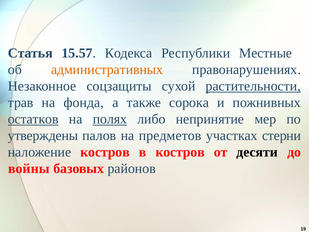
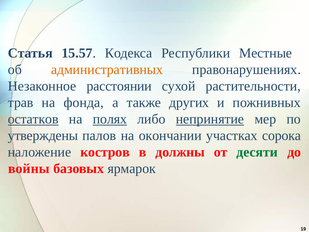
соцзащиты: соцзащиты -> расстоянии
растительности underline: present -> none
сорока: сорока -> других
непринятие underline: none -> present
предметов: предметов -> окончании
стерни: стерни -> сорока
в костров: костров -> должны
десяти colour: black -> green
районов: районов -> ярмарок
